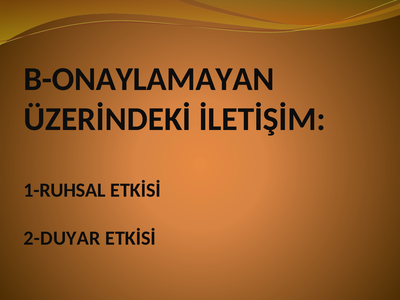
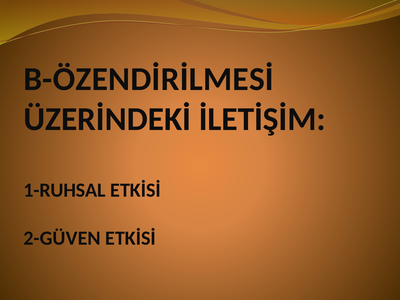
B-ONAYLAMAYAN: B-ONAYLAMAYAN -> B-ÖZENDİRİLMESİ
2-DUYAR: 2-DUYAR -> 2-GÜVEN
